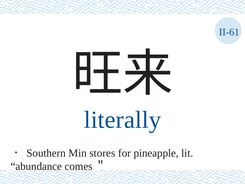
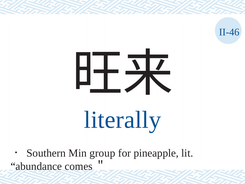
II-61: II-61 -> II-46
stores: stores -> group
